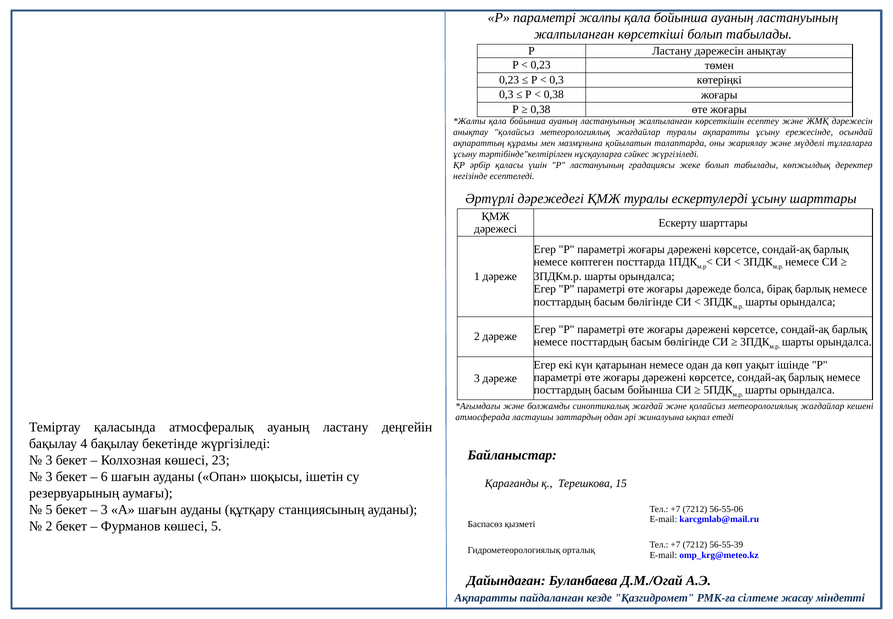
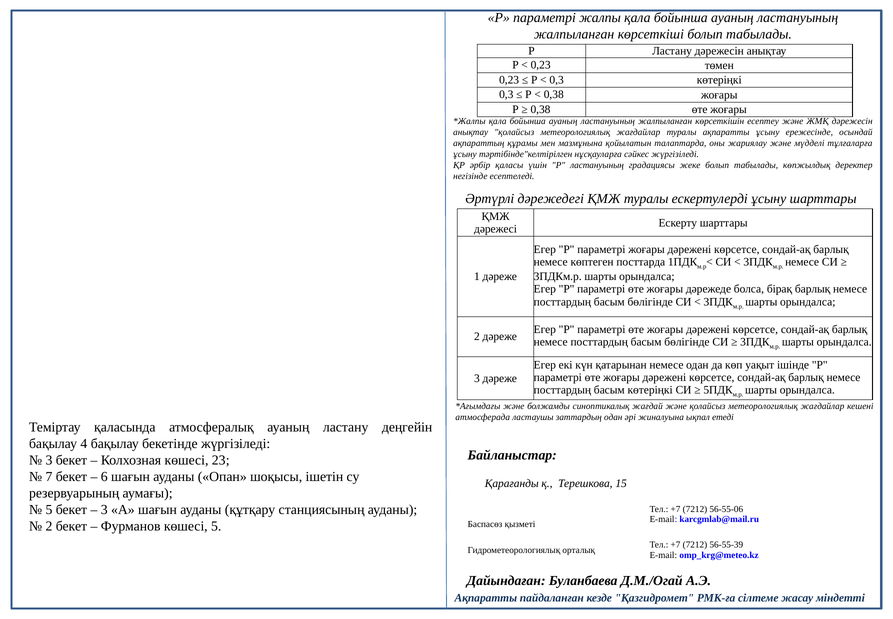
басым бойынша: бойынша -> көтеріңкі
3 at (49, 476): 3 -> 7
